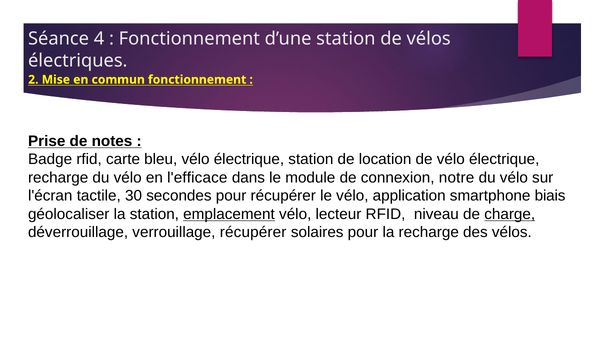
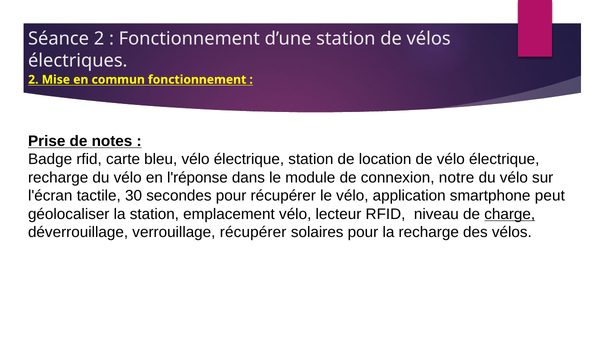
Séance 4: 4 -> 2
l'efficace: l'efficace -> l'réponse
biais: biais -> peut
emplacement underline: present -> none
